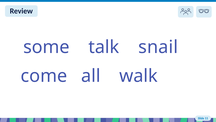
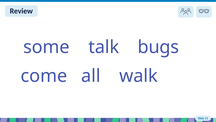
snail: snail -> bugs
